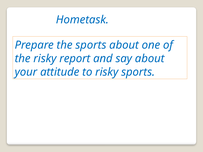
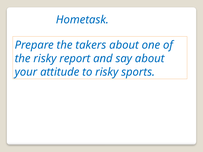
the sports: sports -> takers
